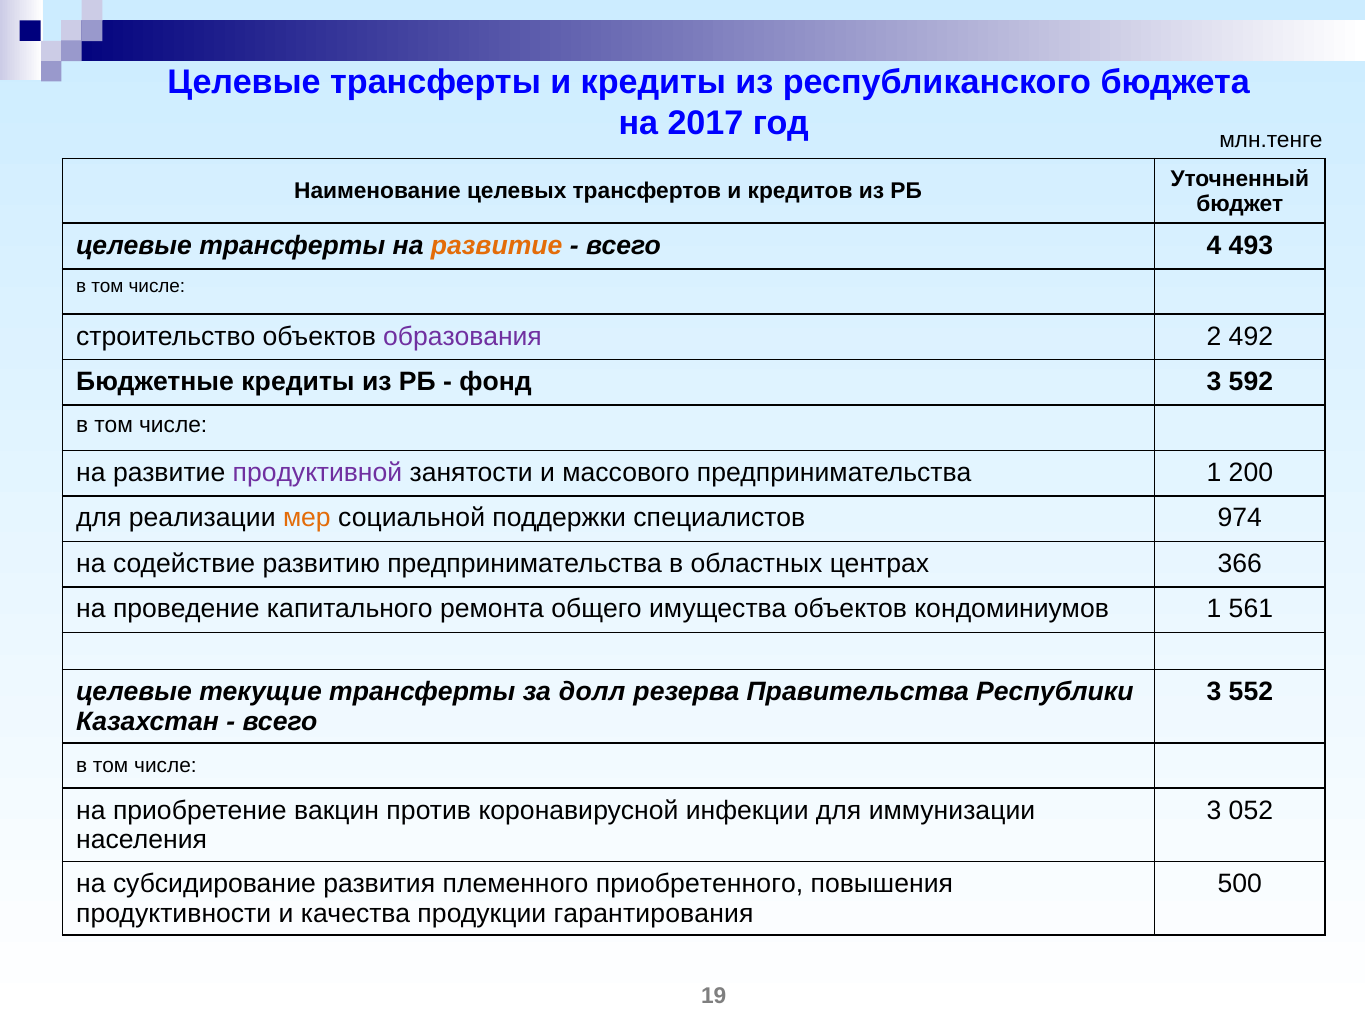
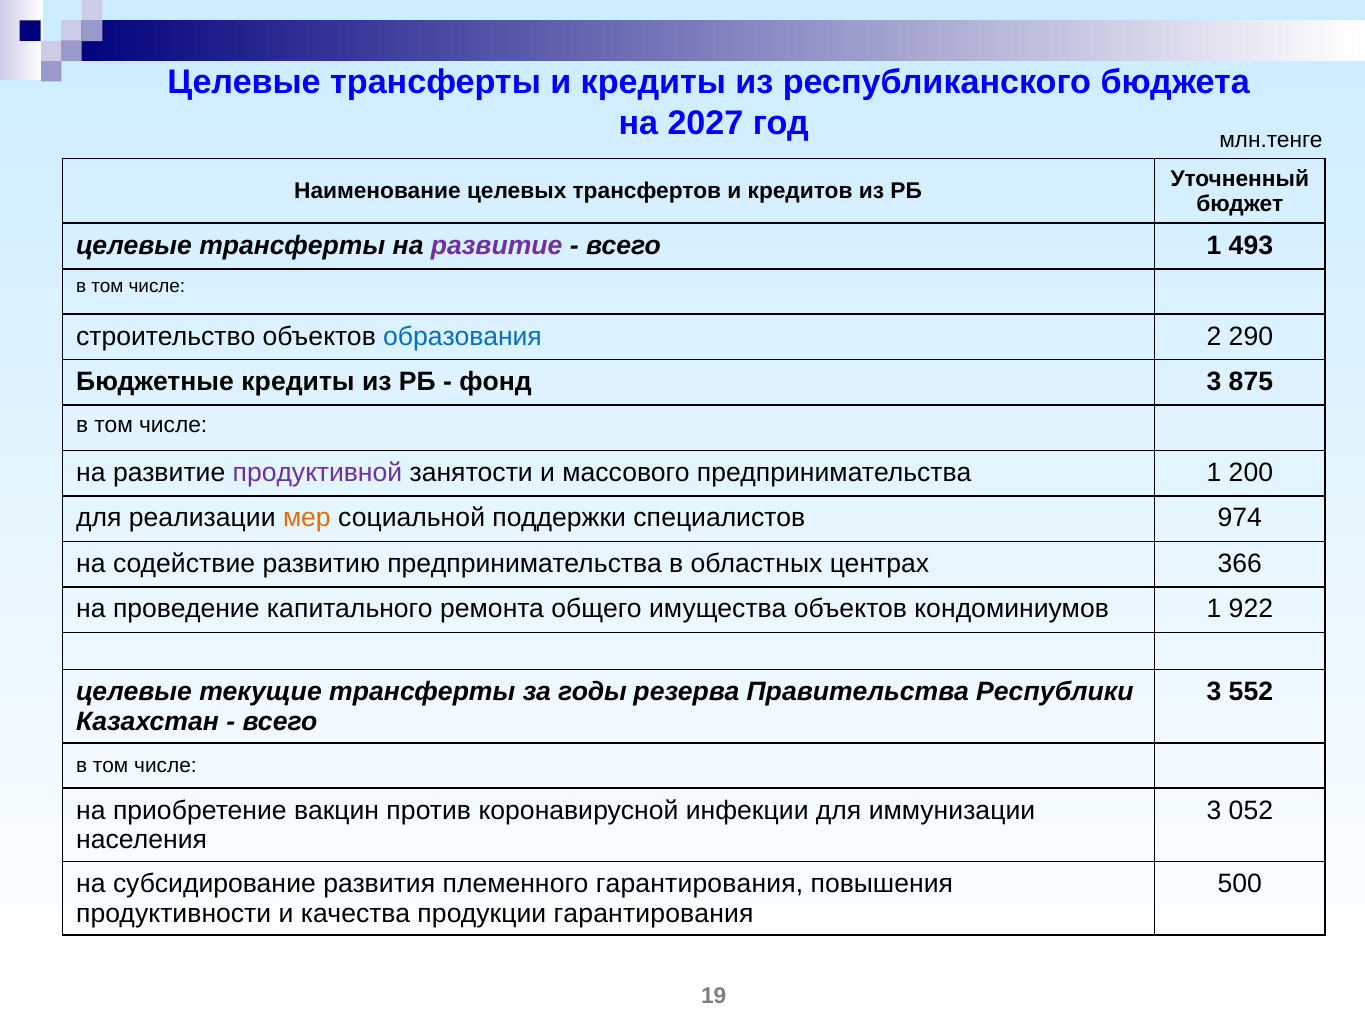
2017: 2017 -> 2027
развитие at (497, 245) colour: orange -> purple
всего 4: 4 -> 1
образования colour: purple -> blue
492: 492 -> 290
592: 592 -> 875
561: 561 -> 922
долл: долл -> годы
племенного приобретенного: приобретенного -> гарантирования
